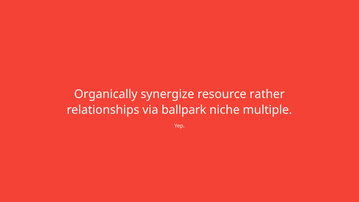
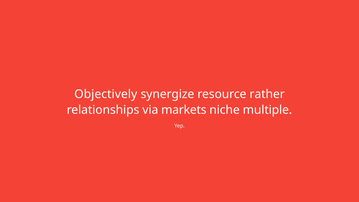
Organically: Organically -> Objectively
ballpark: ballpark -> markets
